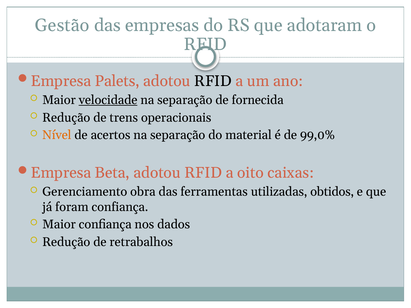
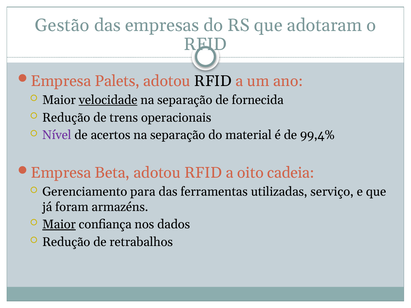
Nível colour: orange -> purple
99,0%: 99,0% -> 99,4%
caixas: caixas -> cadeia
obra: obra -> para
obtidos: obtidos -> serviço
foram confiança: confiança -> armazéns
Maior at (59, 225) underline: none -> present
